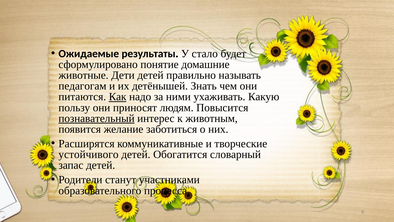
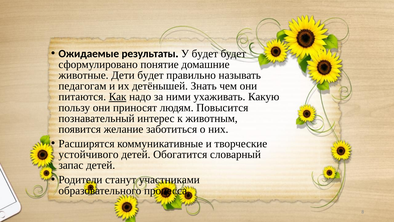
У стало: стало -> будет
Дети детей: детей -> будет
познавательный underline: present -> none
